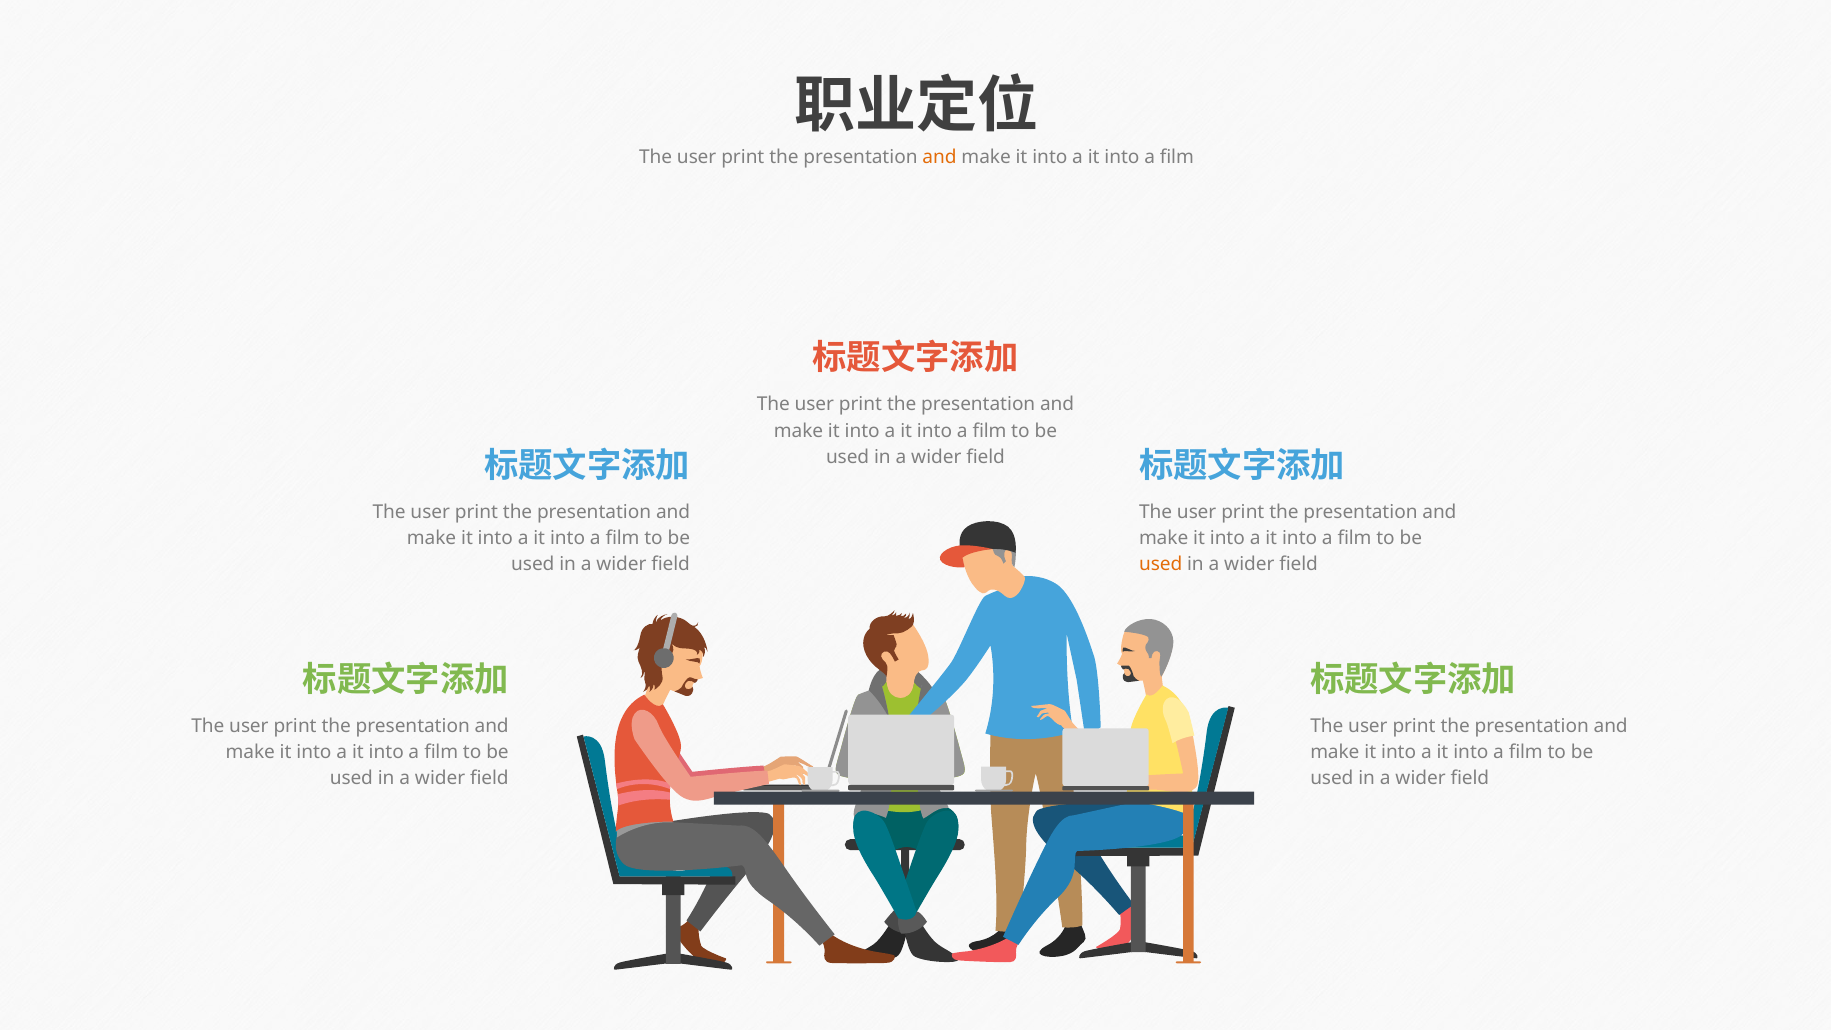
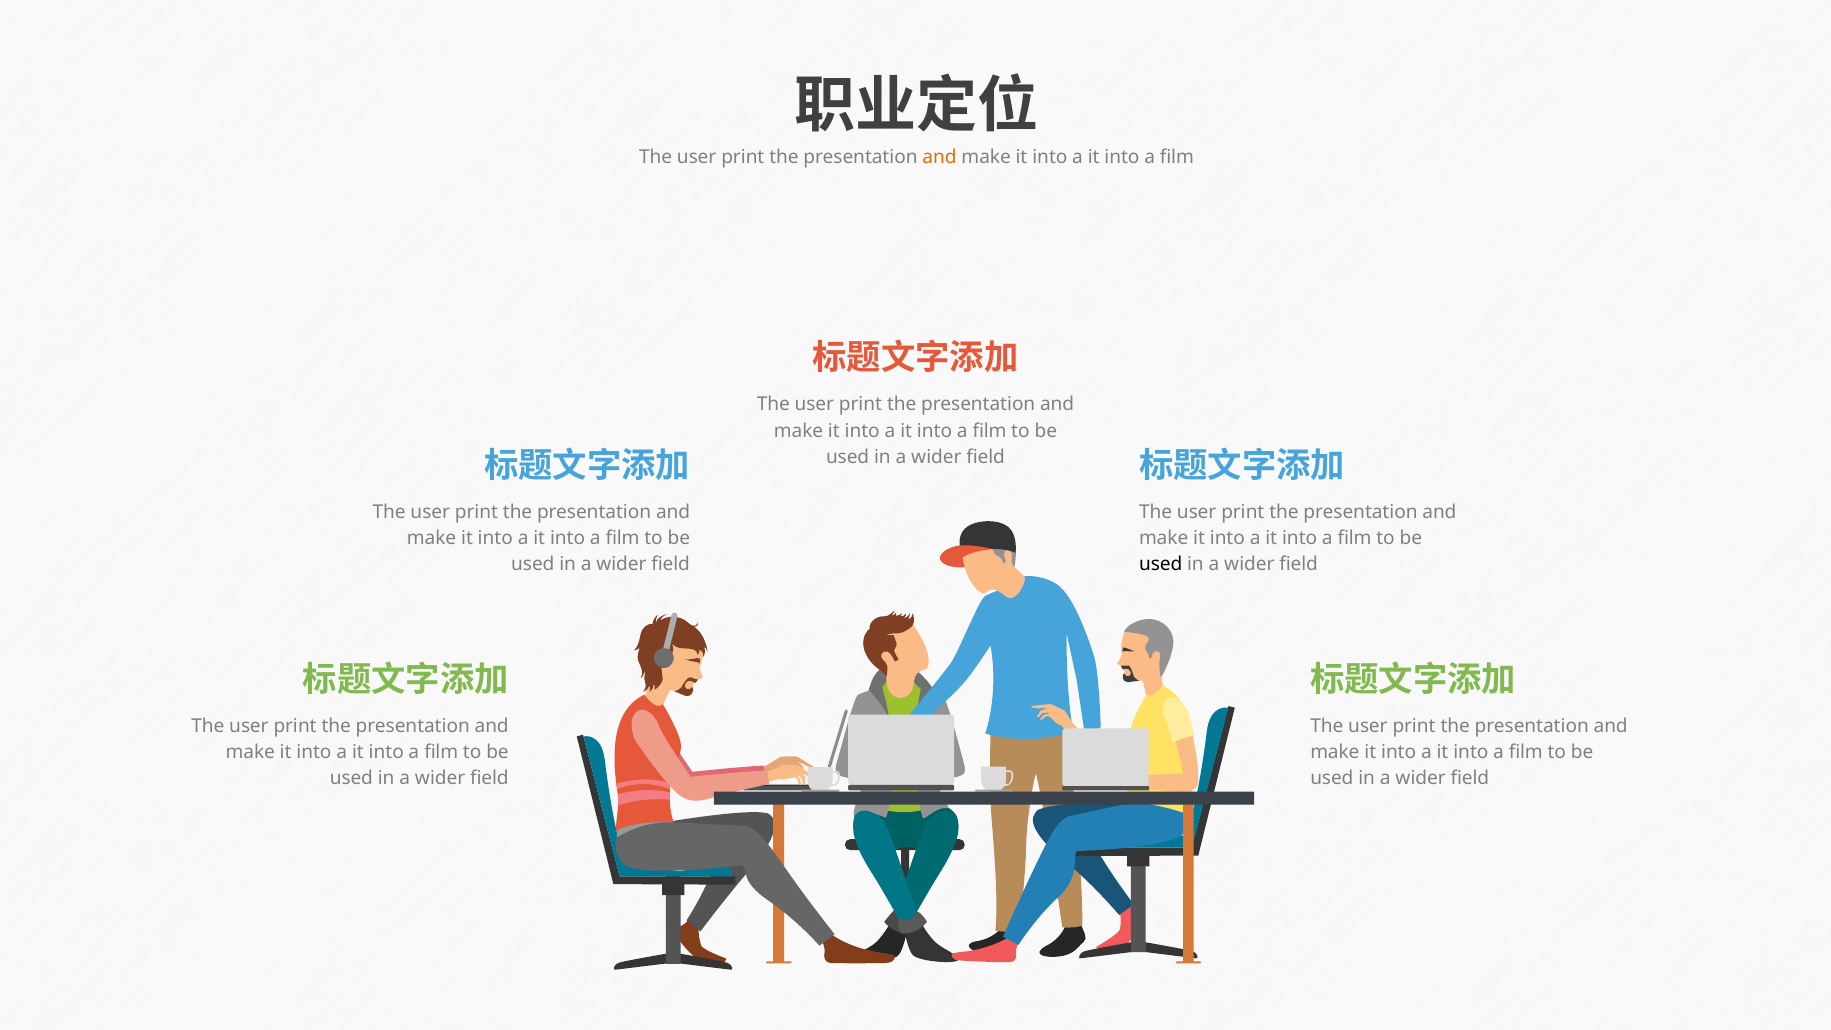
used at (1161, 564) colour: orange -> black
